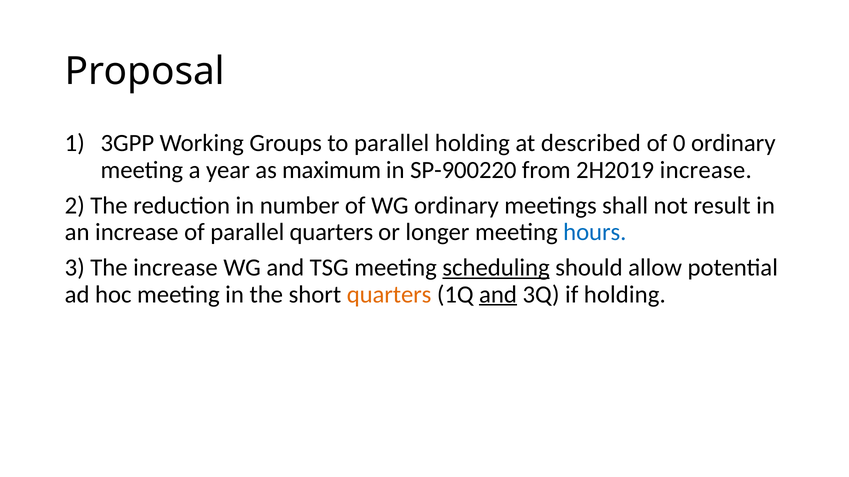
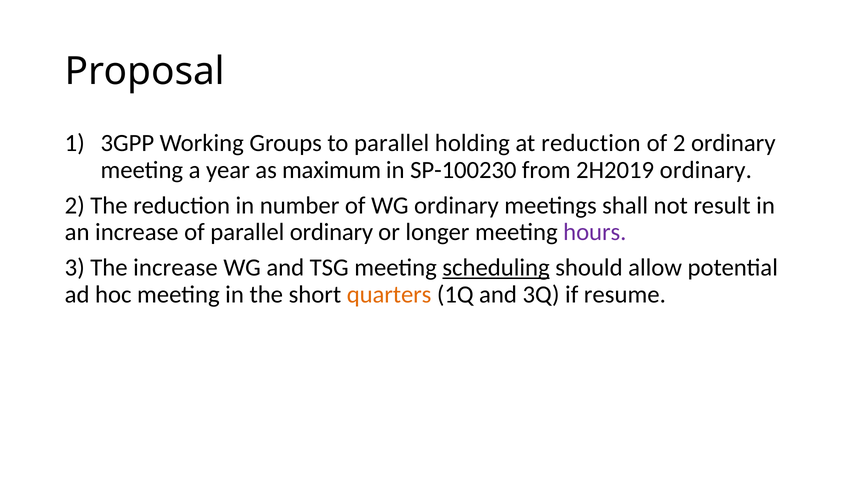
at described: described -> reduction
of 0: 0 -> 2
SP-900220: SP-900220 -> SP-100230
2H2019 increase: increase -> ordinary
parallel quarters: quarters -> ordinary
hours colour: blue -> purple
and at (498, 295) underline: present -> none
if holding: holding -> resume
